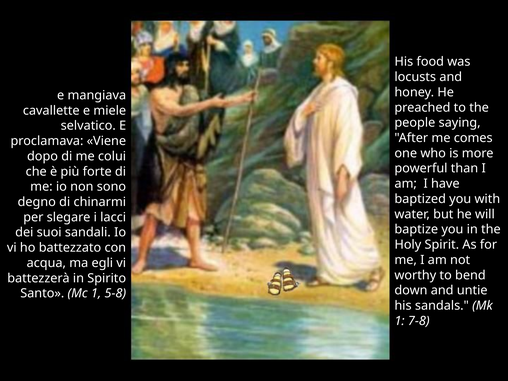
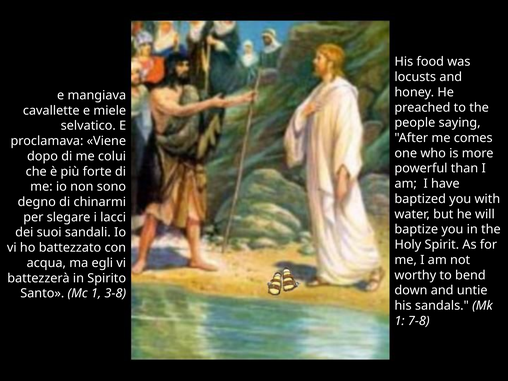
5-8: 5-8 -> 3-8
